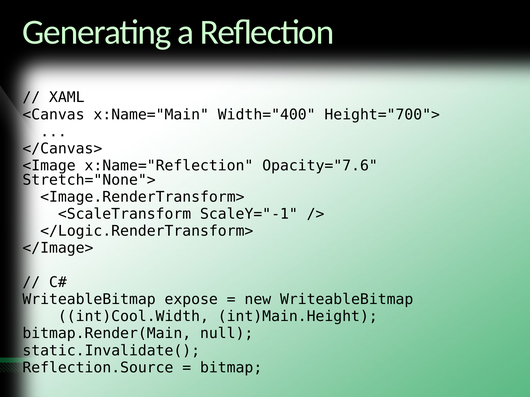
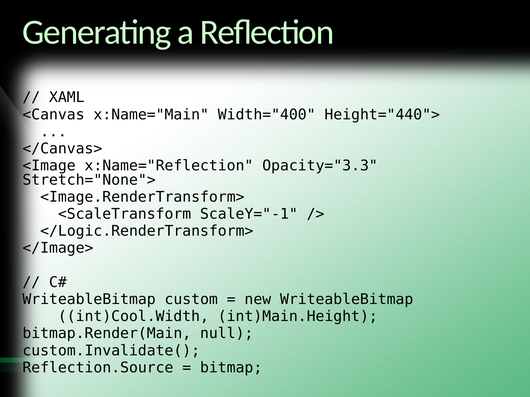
Height="700">: Height="700"> -> Height="440">
Opacity="7.6: Opacity="7.6 -> Opacity="3.3
expose: expose -> custom
static.Invalidate(: static.Invalidate( -> custom.Invalidate(
